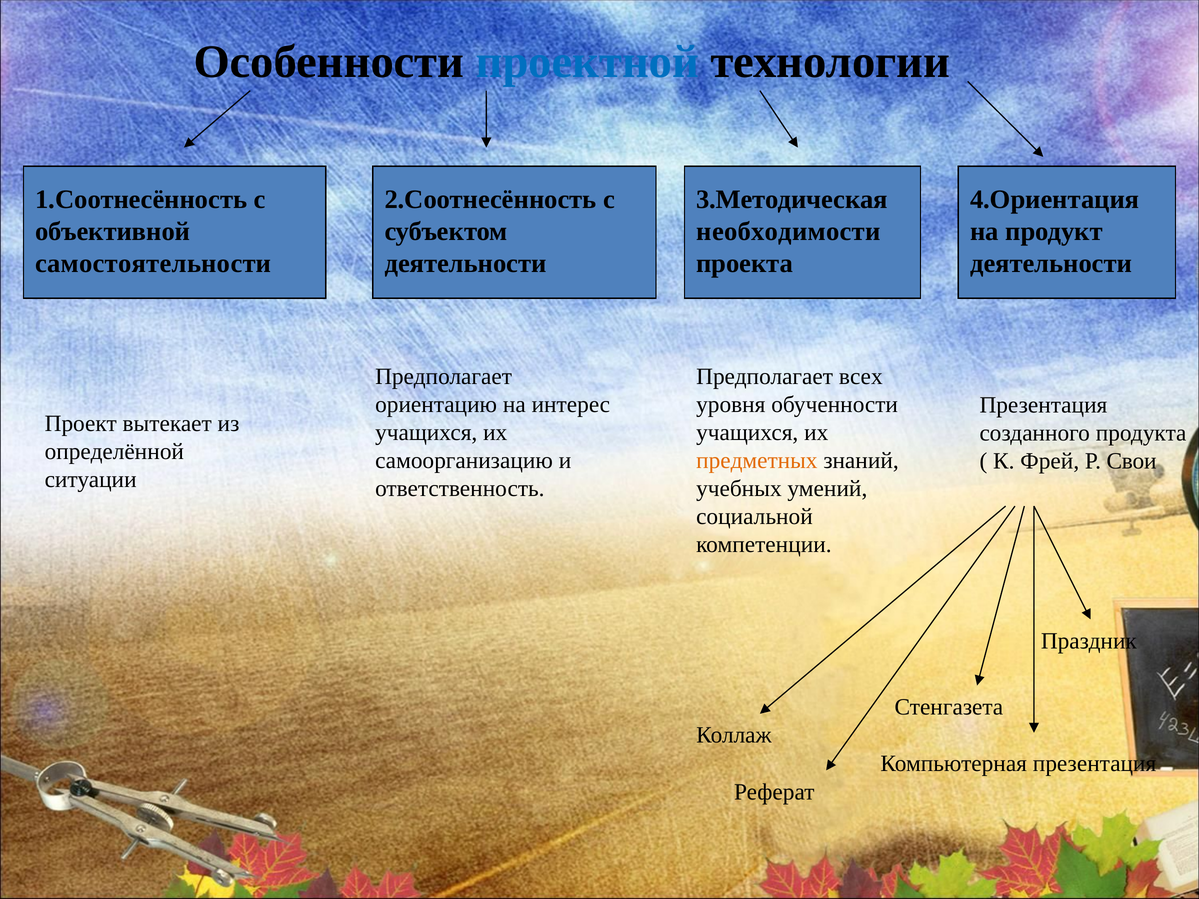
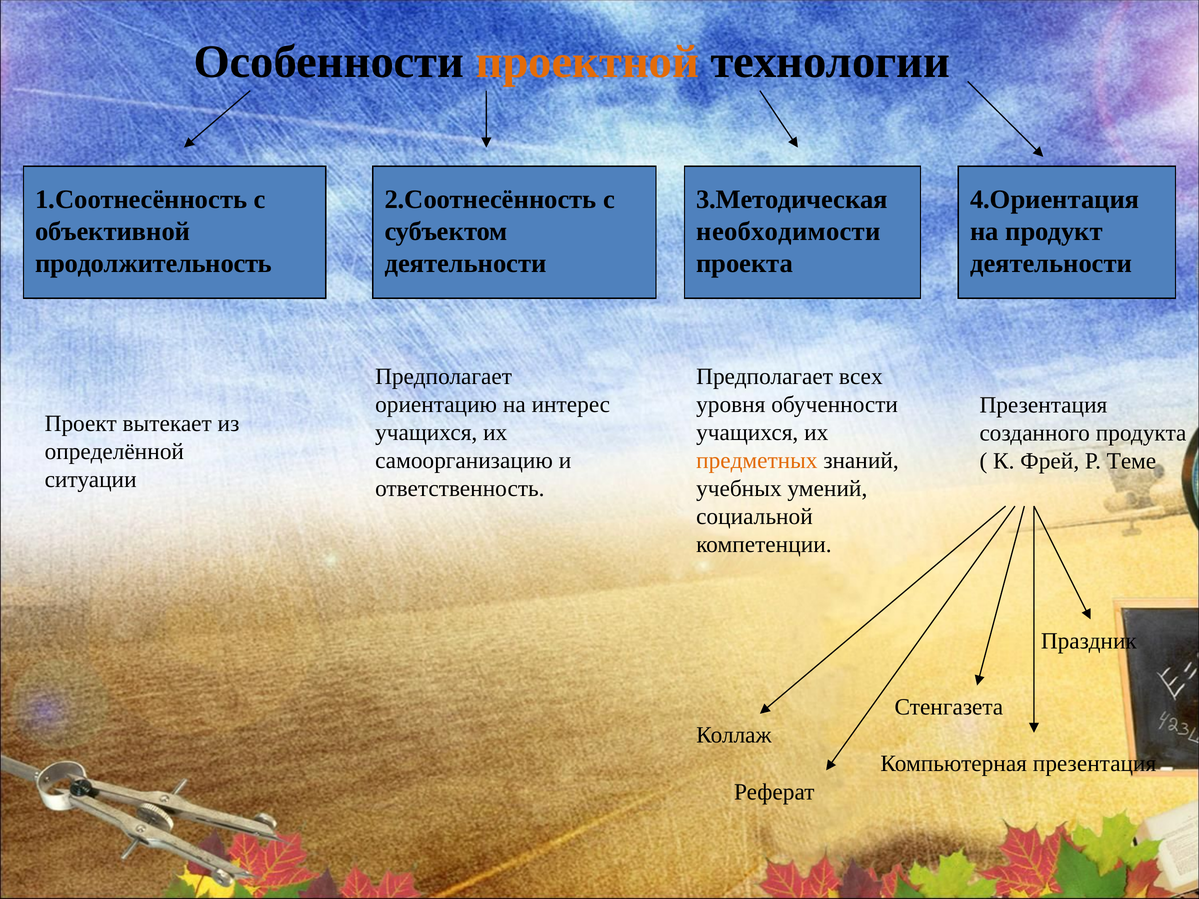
проектной colour: blue -> orange
самостоятельности: самостоятельности -> продолжительность
Свои: Свои -> Теме
